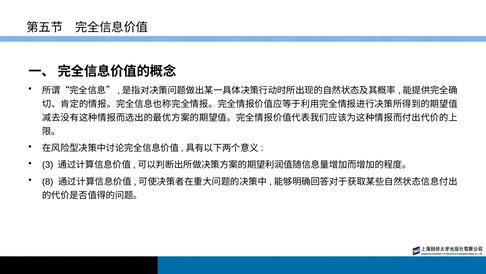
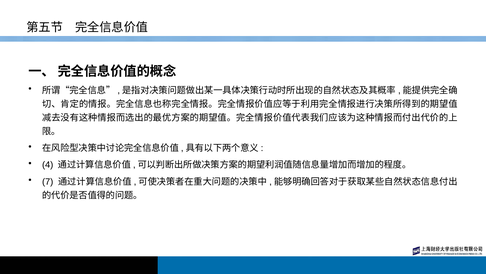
3: 3 -> 4
8: 8 -> 7
